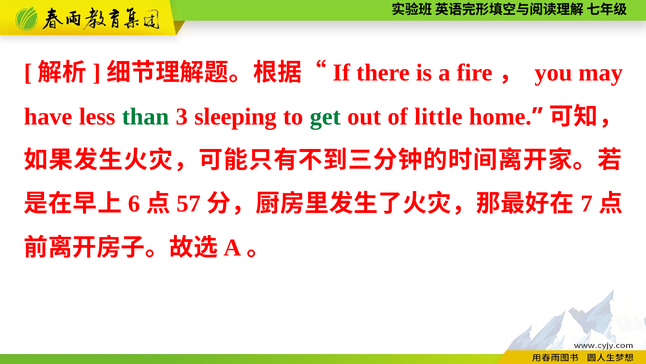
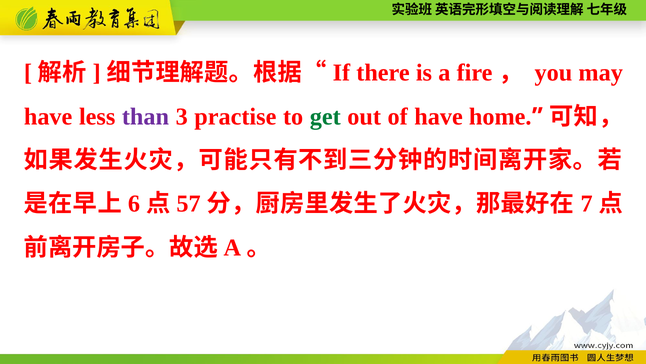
than colour: green -> purple
sleeping: sleeping -> practise
of little: little -> have
